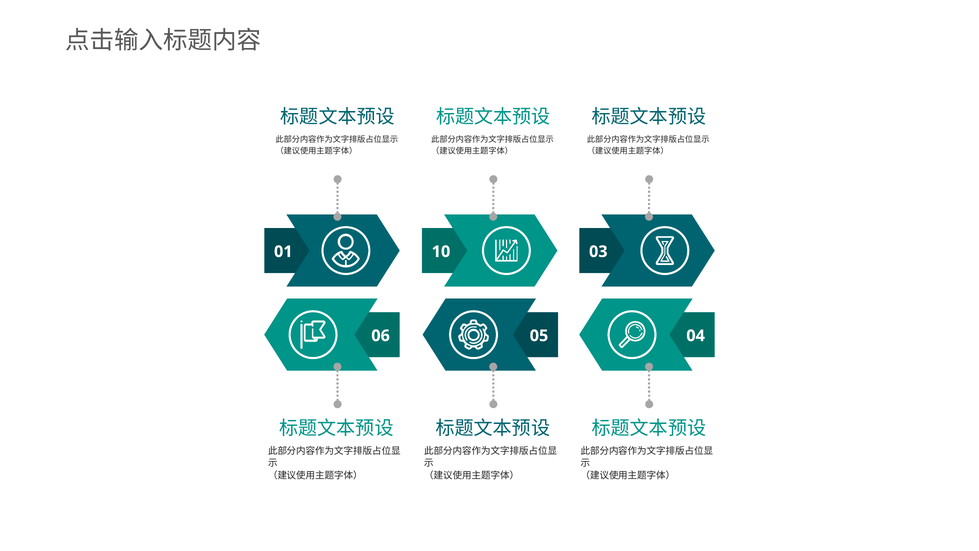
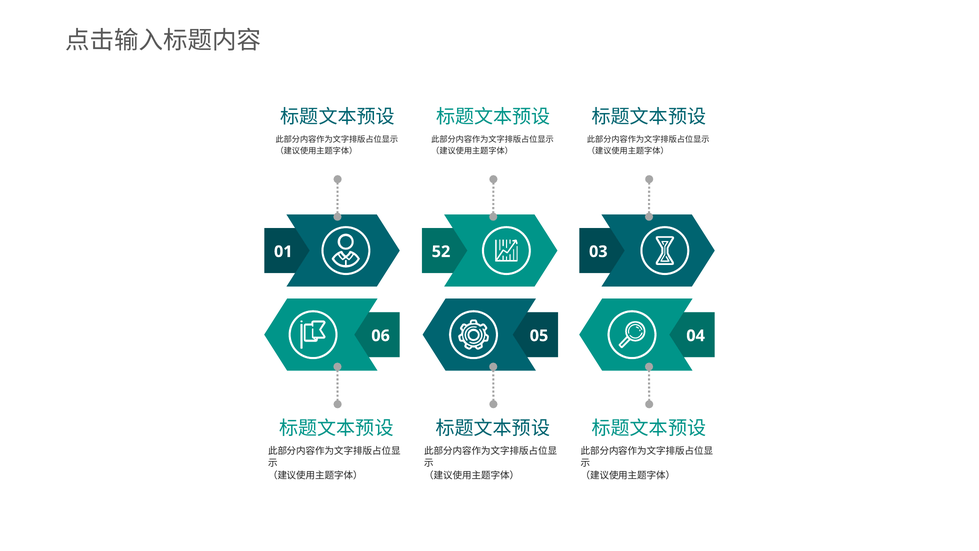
10: 10 -> 52
